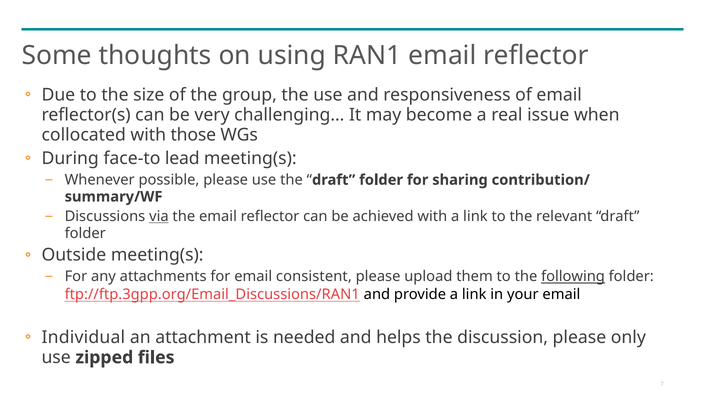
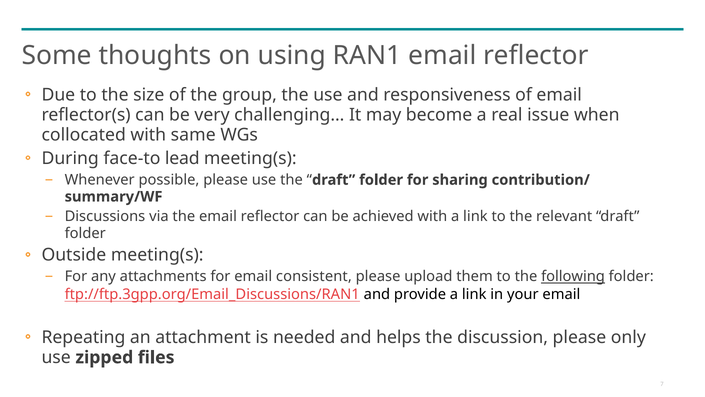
those: those -> same
via underline: present -> none
Individual: Individual -> Repeating
